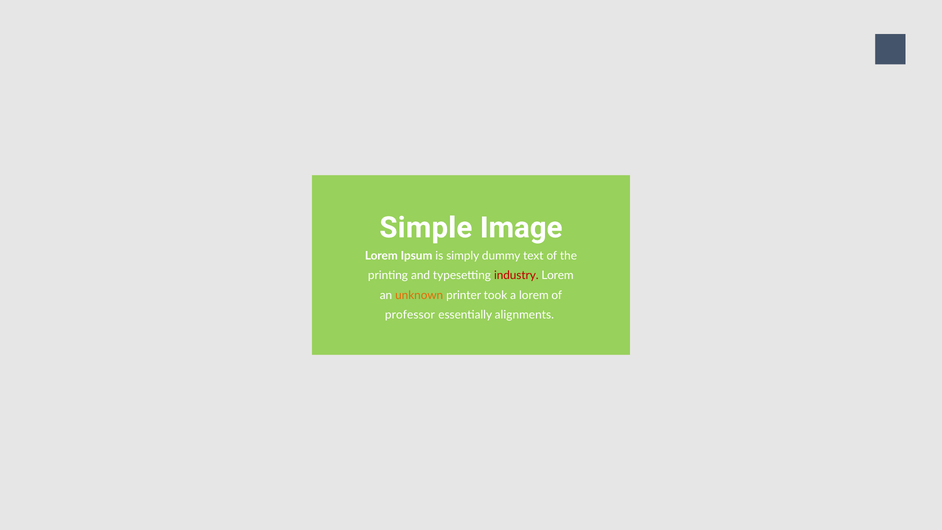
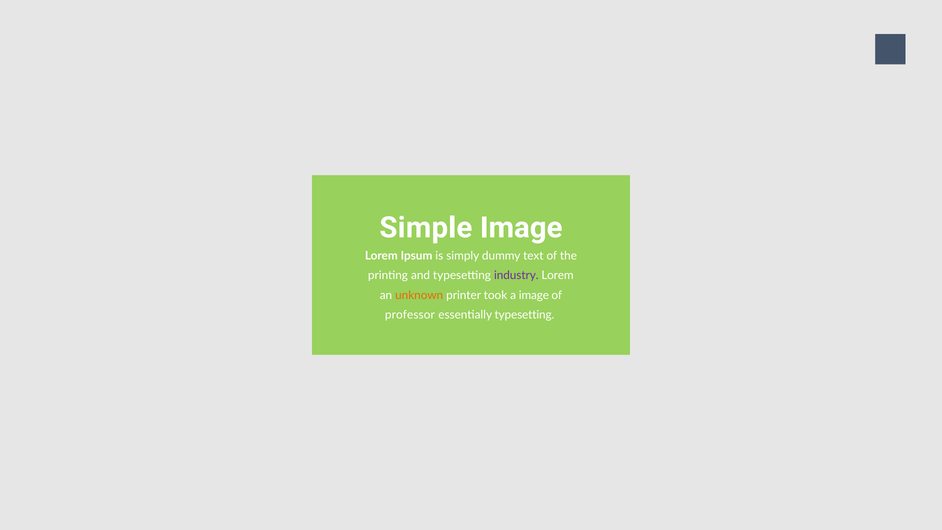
industry colour: red -> purple
a lorem: lorem -> image
essentially alignments: alignments -> typesetting
